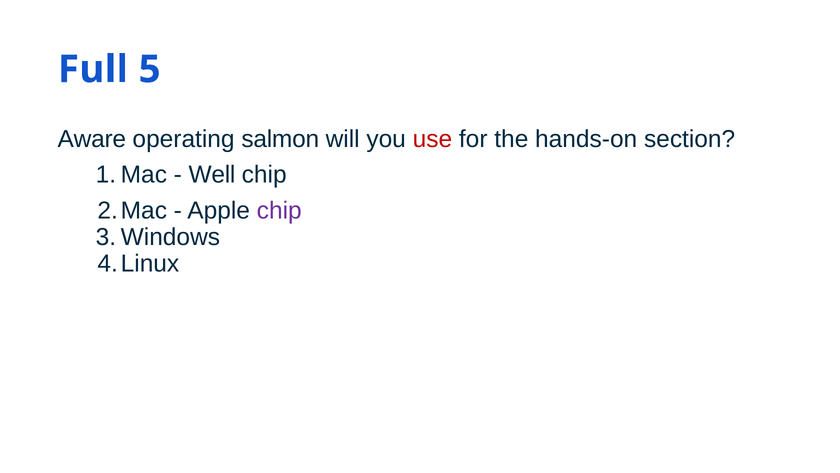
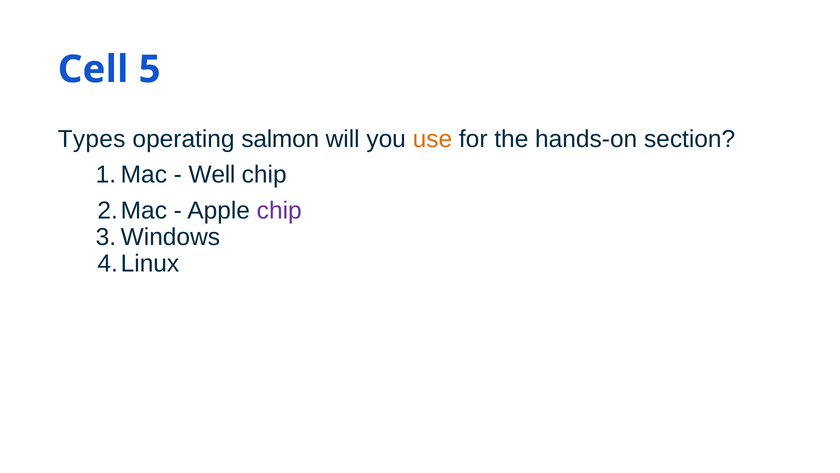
Full: Full -> Cell
Aware: Aware -> Types
use colour: red -> orange
